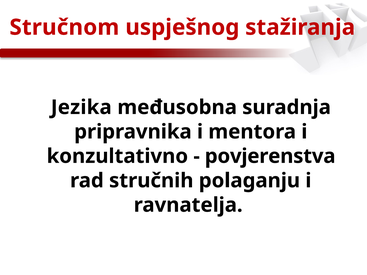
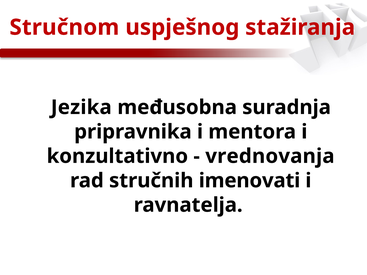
povjerenstva: povjerenstva -> vrednovanja
polaganju: polaganju -> imenovati
